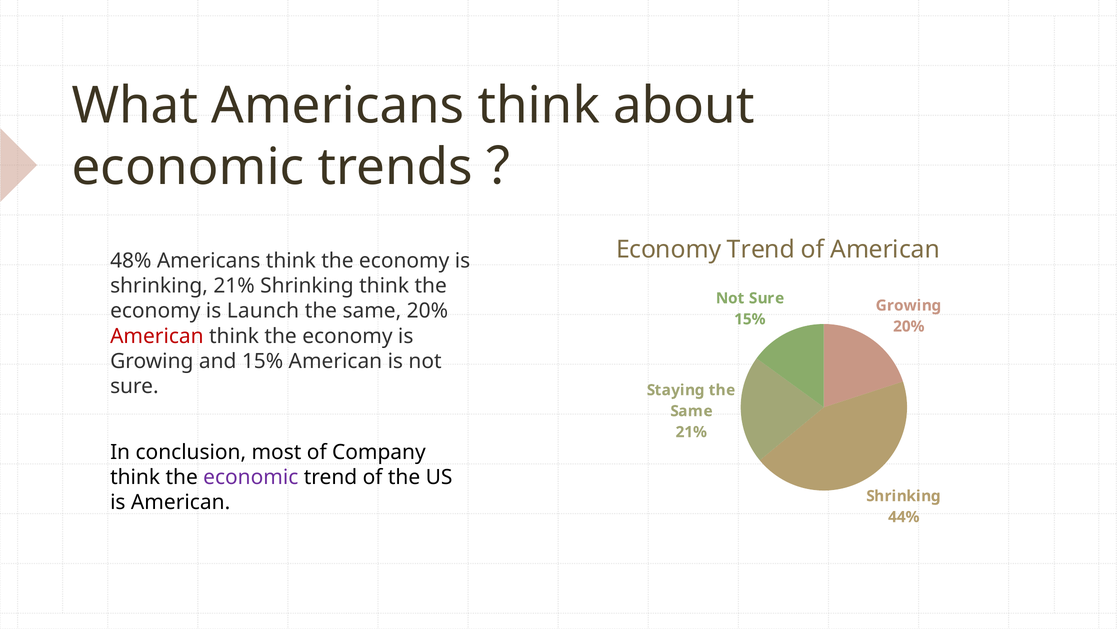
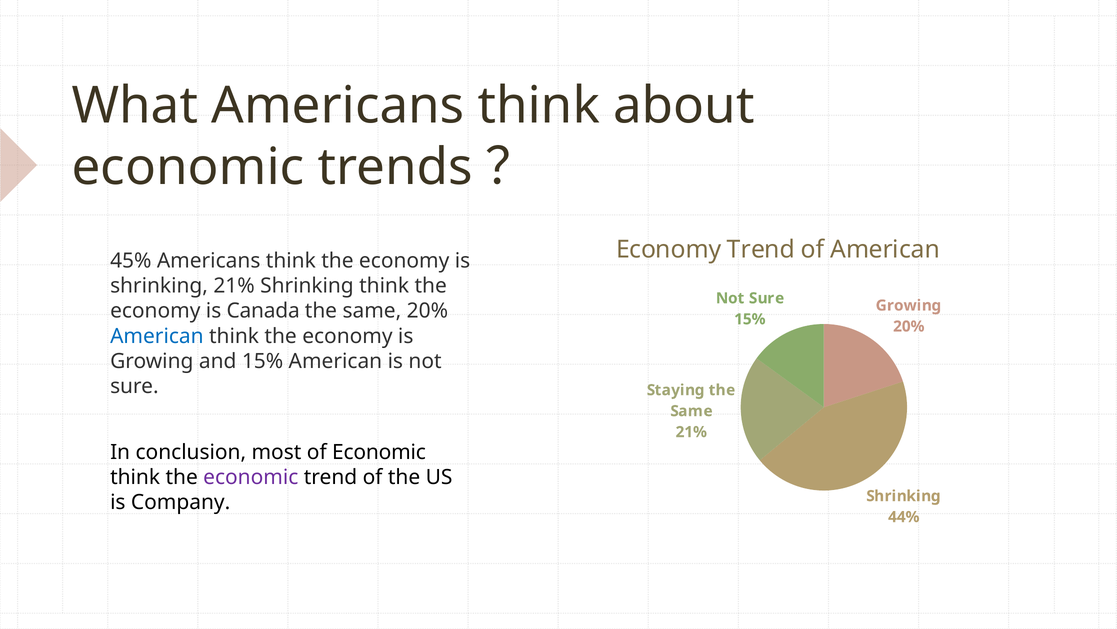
48%: 48% -> 45%
Launch: Launch -> Canada
American at (157, 336) colour: red -> blue
of Company: Company -> Economic
is American: American -> Company
